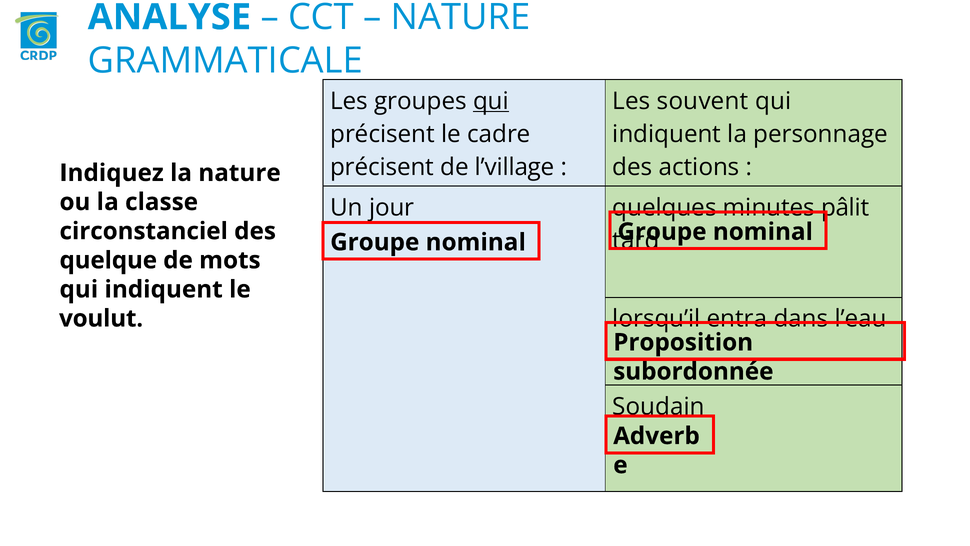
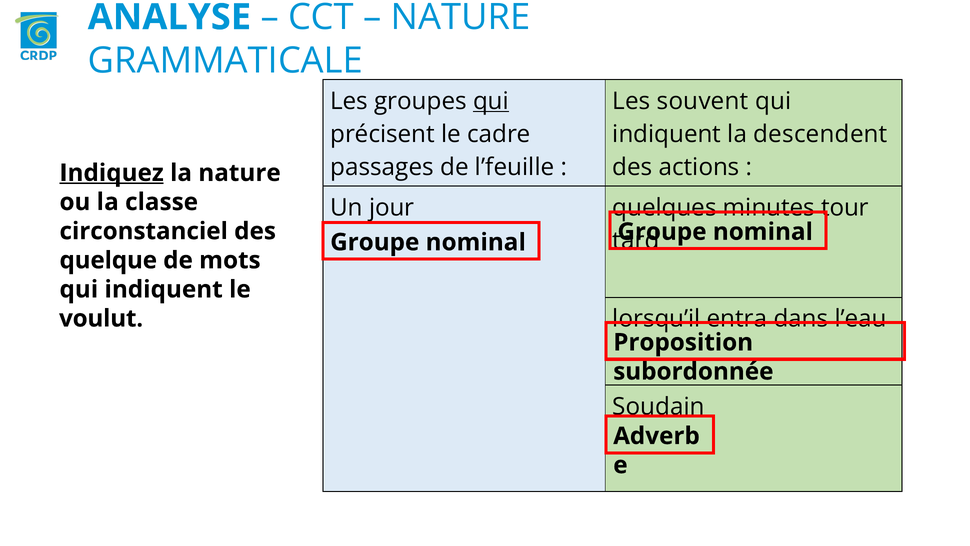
personnage: personnage -> descendent
précisent at (382, 167): précisent -> passages
l’village: l’village -> l’feuille
Indiquez underline: none -> present
pâlit: pâlit -> tour
